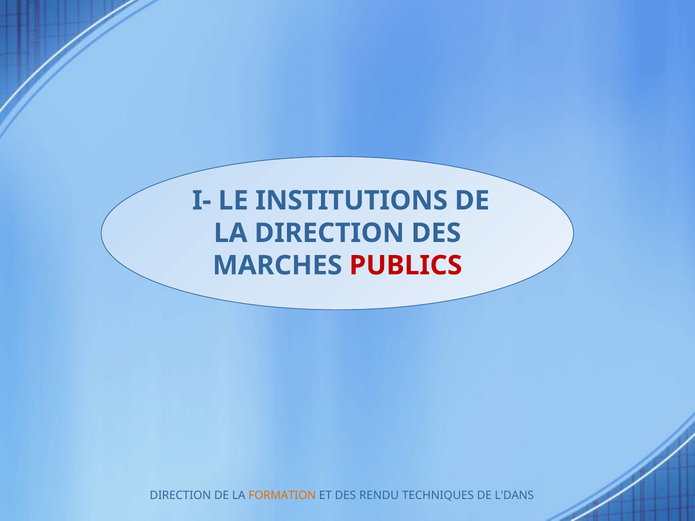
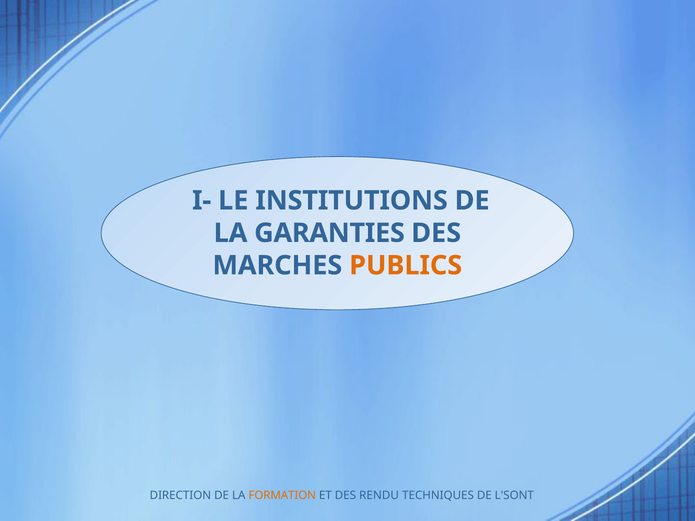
LA DIRECTION: DIRECTION -> GARANTIES
PUBLICS colour: red -> orange
L'DANS: L'DANS -> L'SONT
